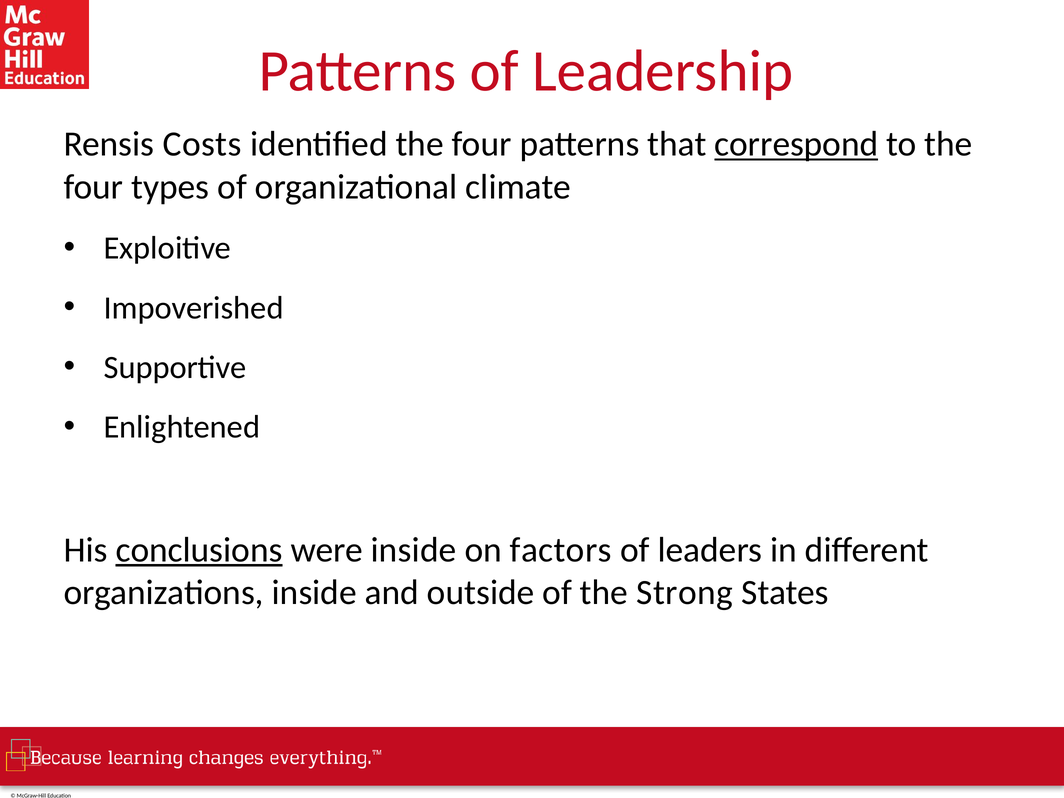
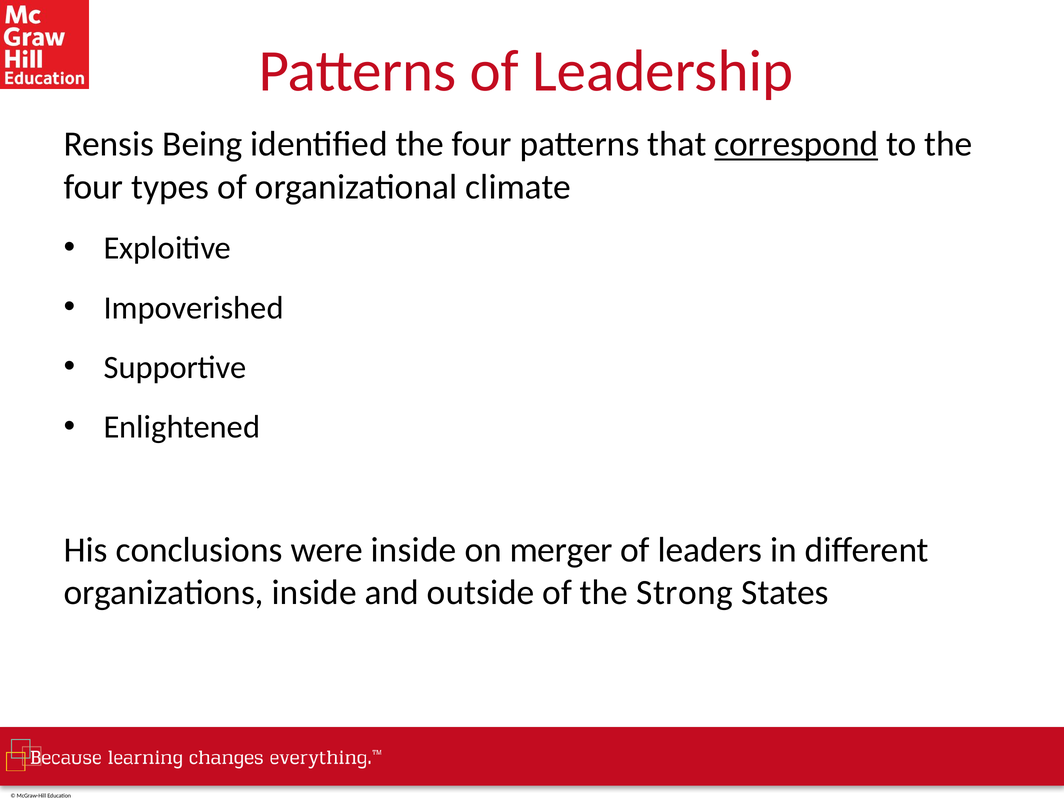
Costs: Costs -> Being
conclusions underline: present -> none
factors: factors -> merger
